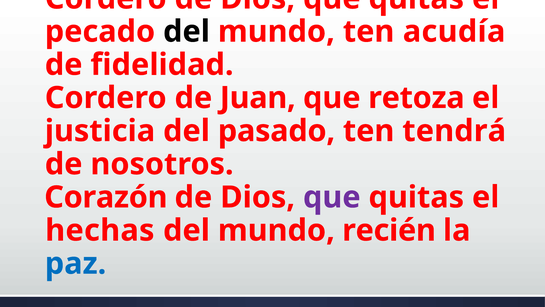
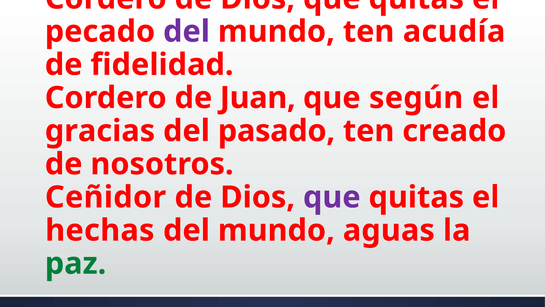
del at (186, 32) colour: black -> purple
retoza: retoza -> según
justicia: justicia -> gracias
tendrá: tendrá -> creado
Corazón: Corazón -> Ceñidor
recién: recién -> aguas
paz colour: blue -> green
